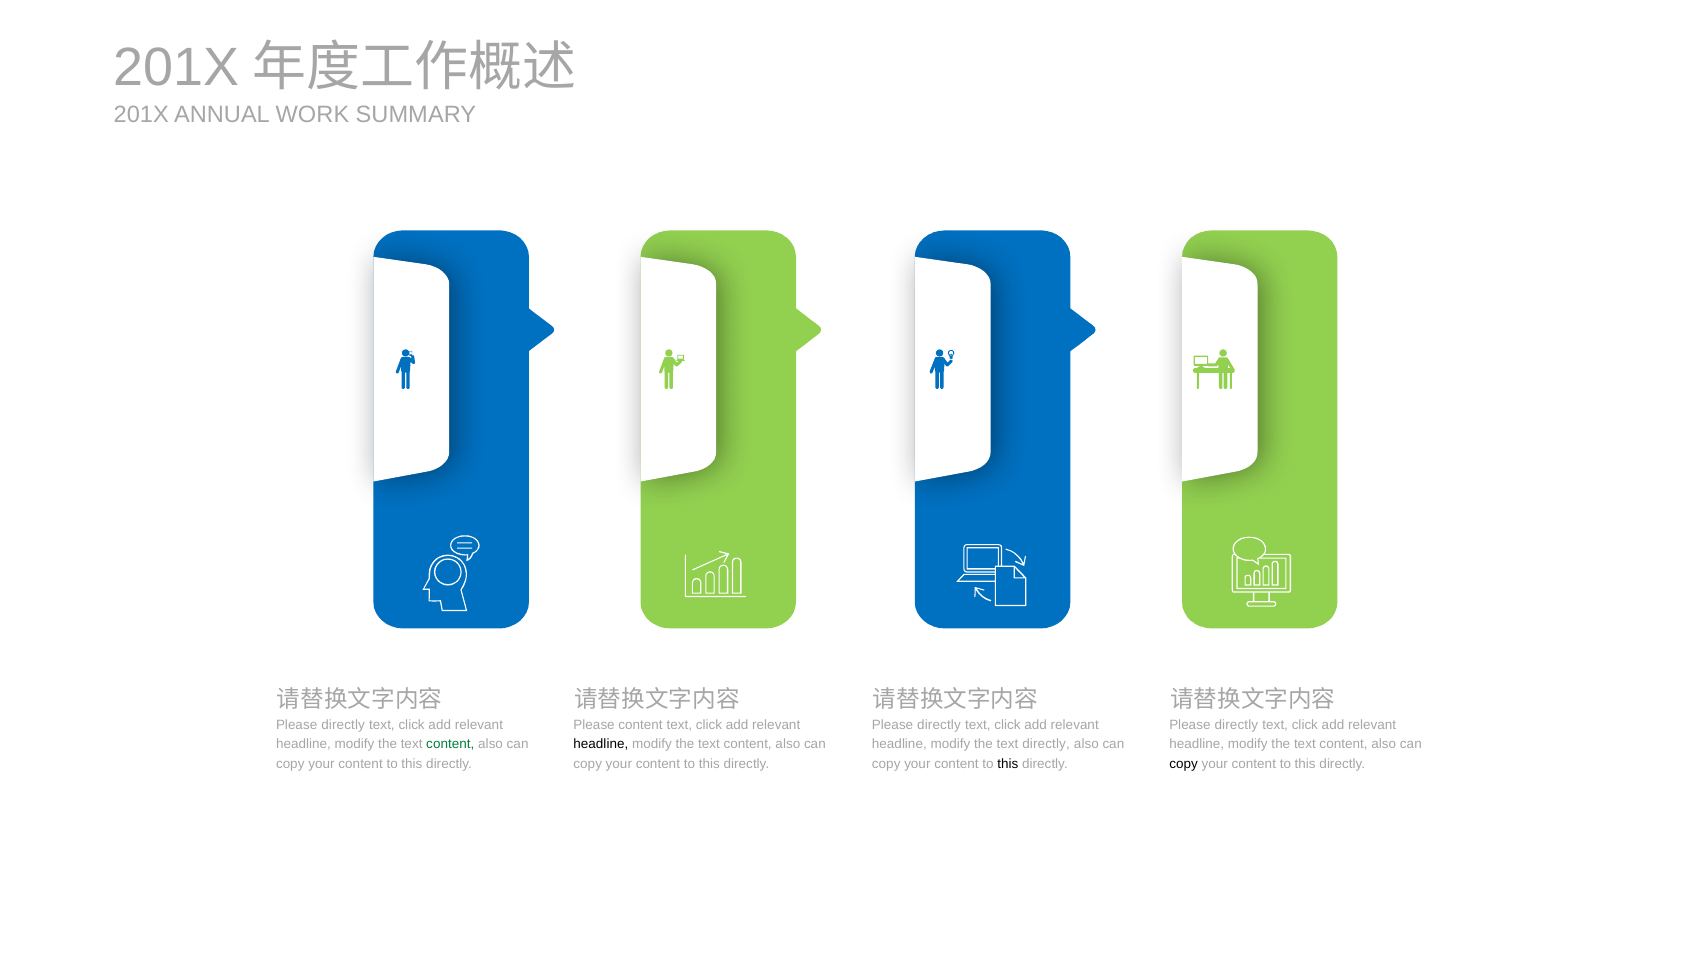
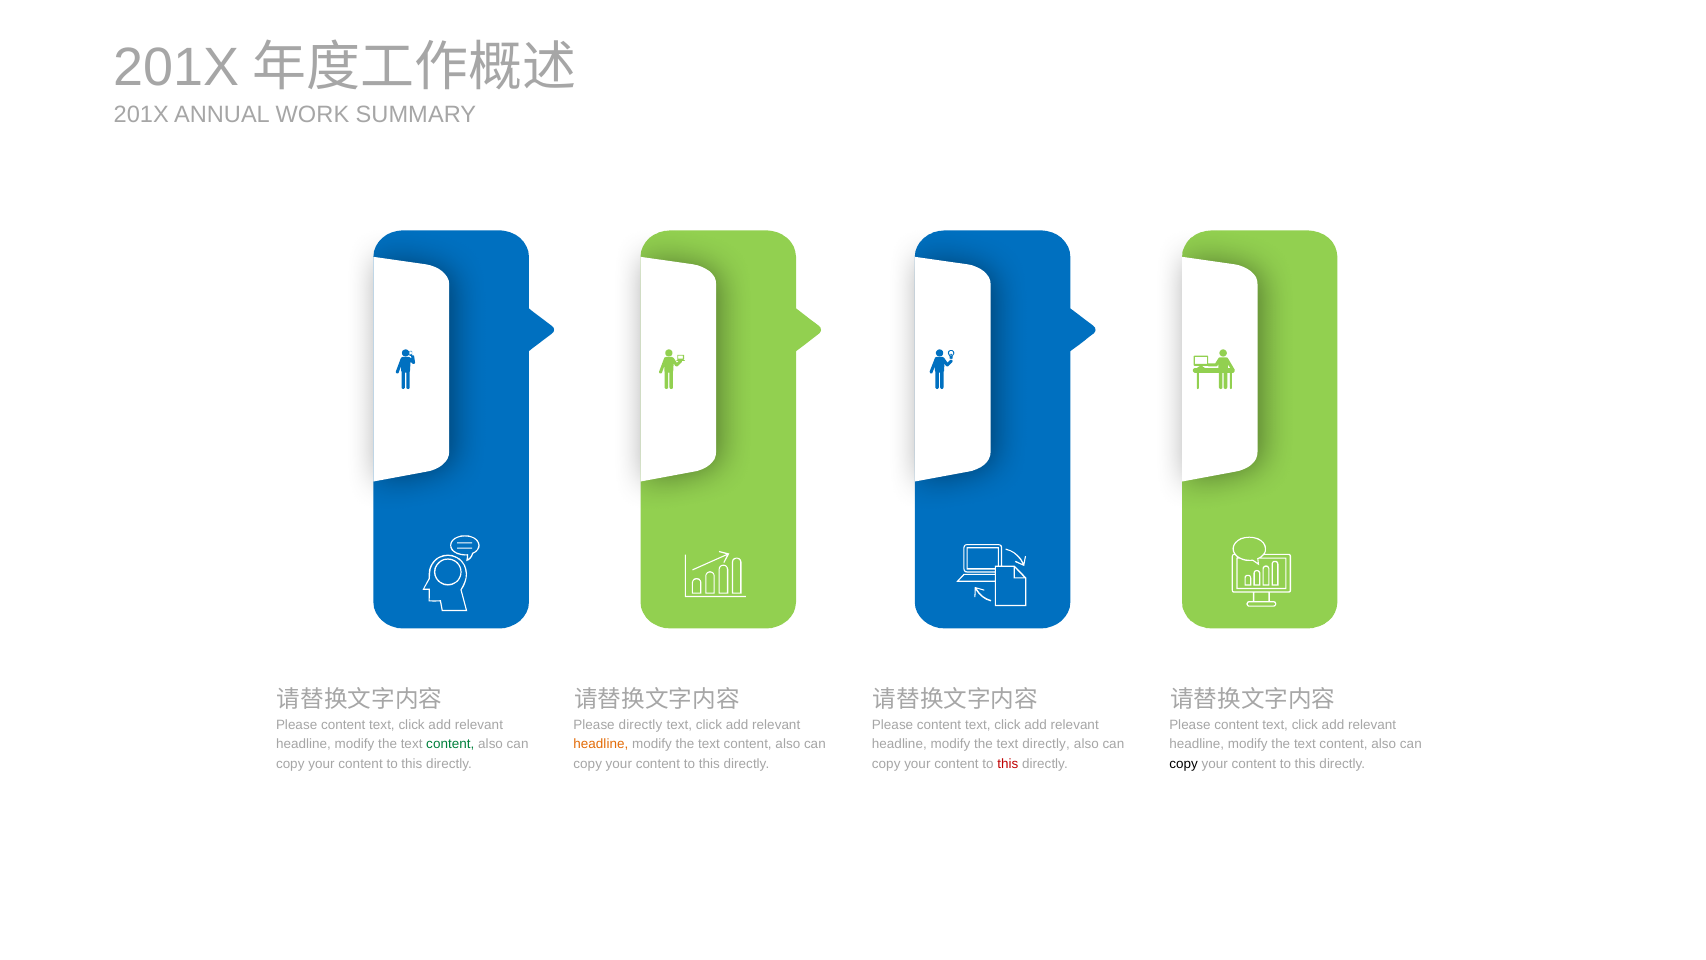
directly at (343, 725): directly -> content
Please content: content -> directly
directly at (939, 725): directly -> content
directly at (1236, 725): directly -> content
headline at (601, 744) colour: black -> orange
this at (1008, 763) colour: black -> red
